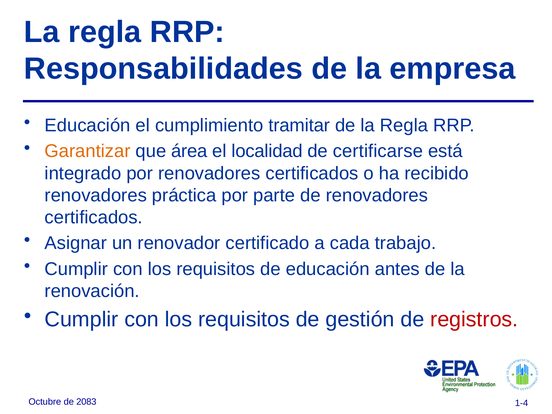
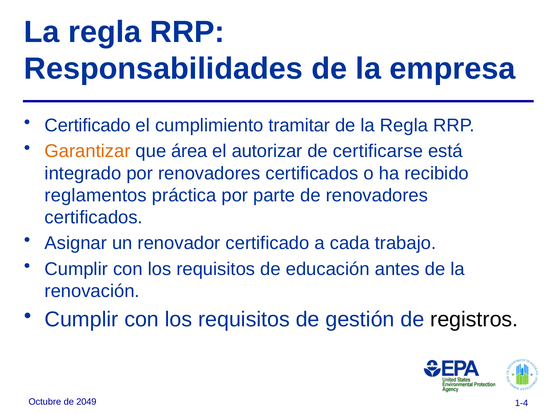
Educación at (88, 125): Educación -> Certificado
localidad: localidad -> autorizar
renovadores at (96, 195): renovadores -> reglamentos
registros colour: red -> black
2083: 2083 -> 2049
